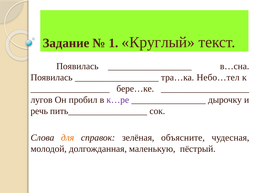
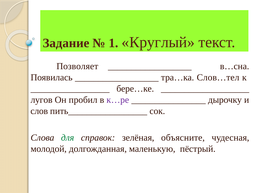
Появилась at (77, 66): Появилась -> Позволяет
Небо…тел: Небо…тел -> Слов…тел
речь: речь -> слов
для colour: orange -> green
